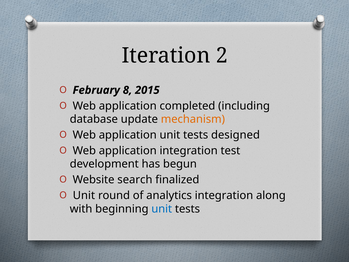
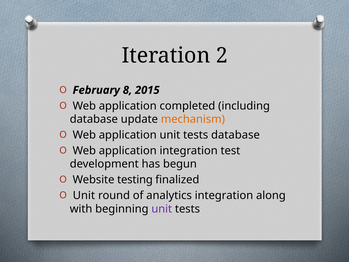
tests designed: designed -> database
search: search -> testing
unit at (162, 209) colour: blue -> purple
